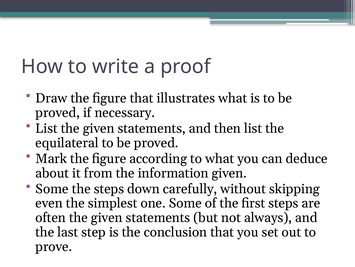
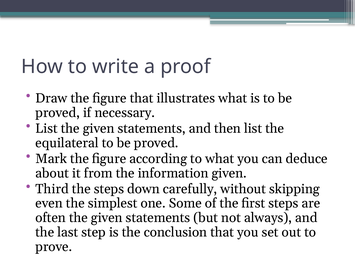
Some at (52, 188): Some -> Third
